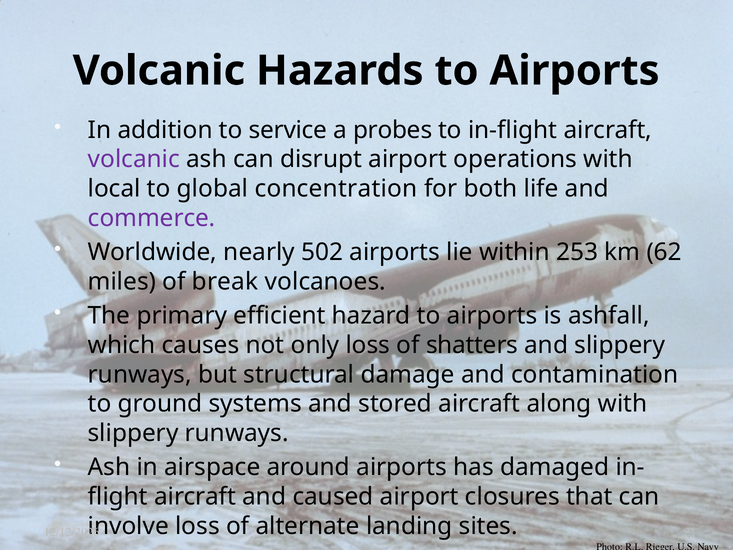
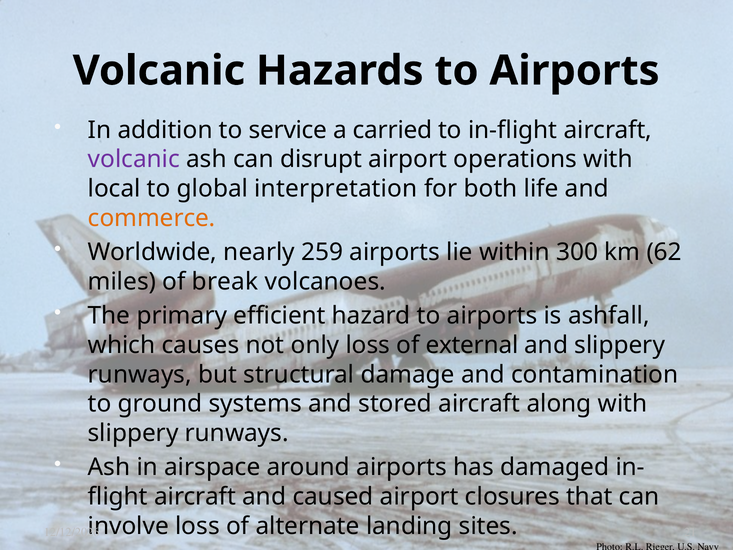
probes: probes -> carried
concentration: concentration -> interpretation
commerce colour: purple -> orange
502: 502 -> 259
253: 253 -> 300
shatters: shatters -> external
